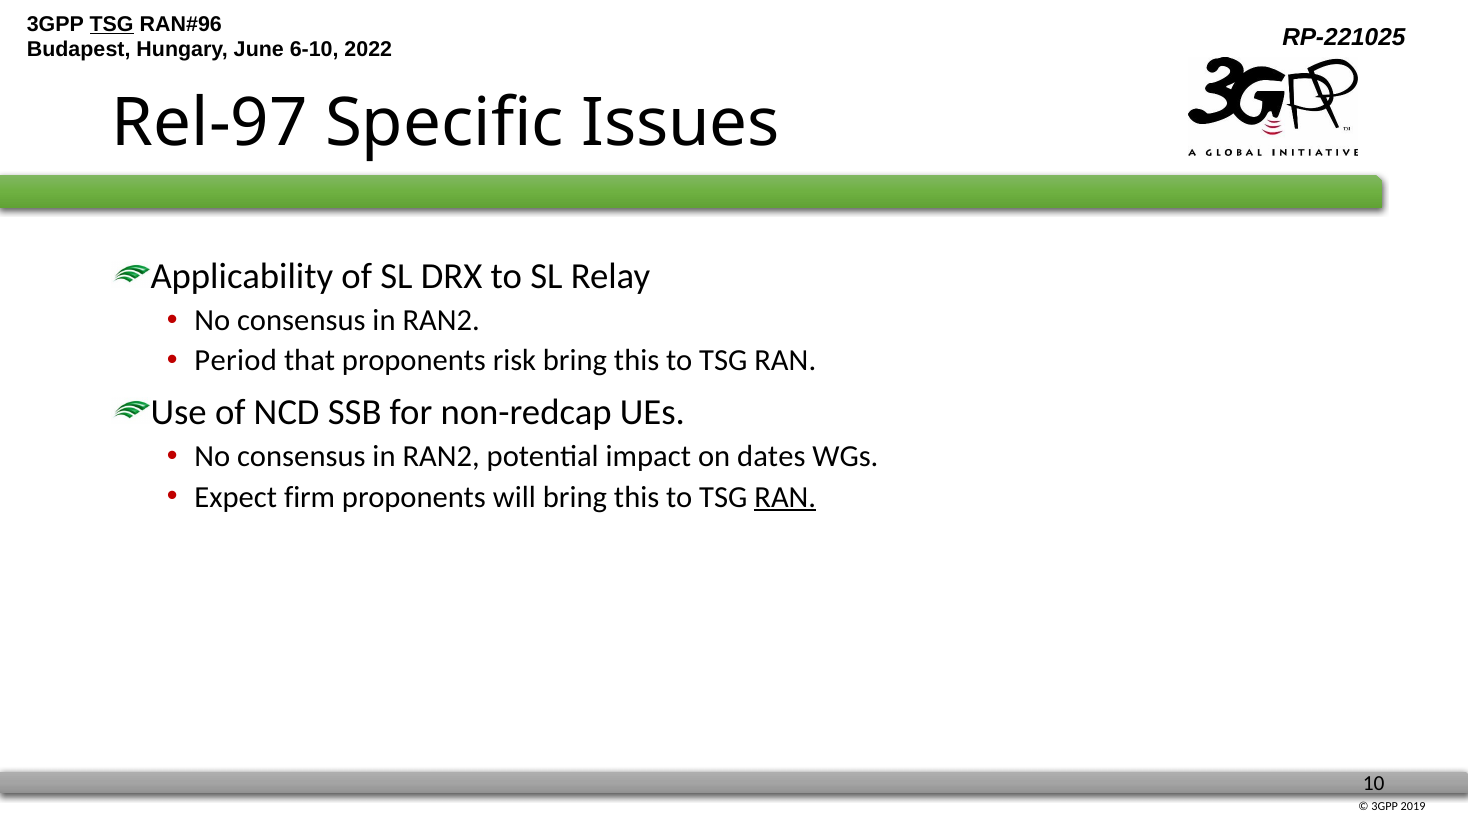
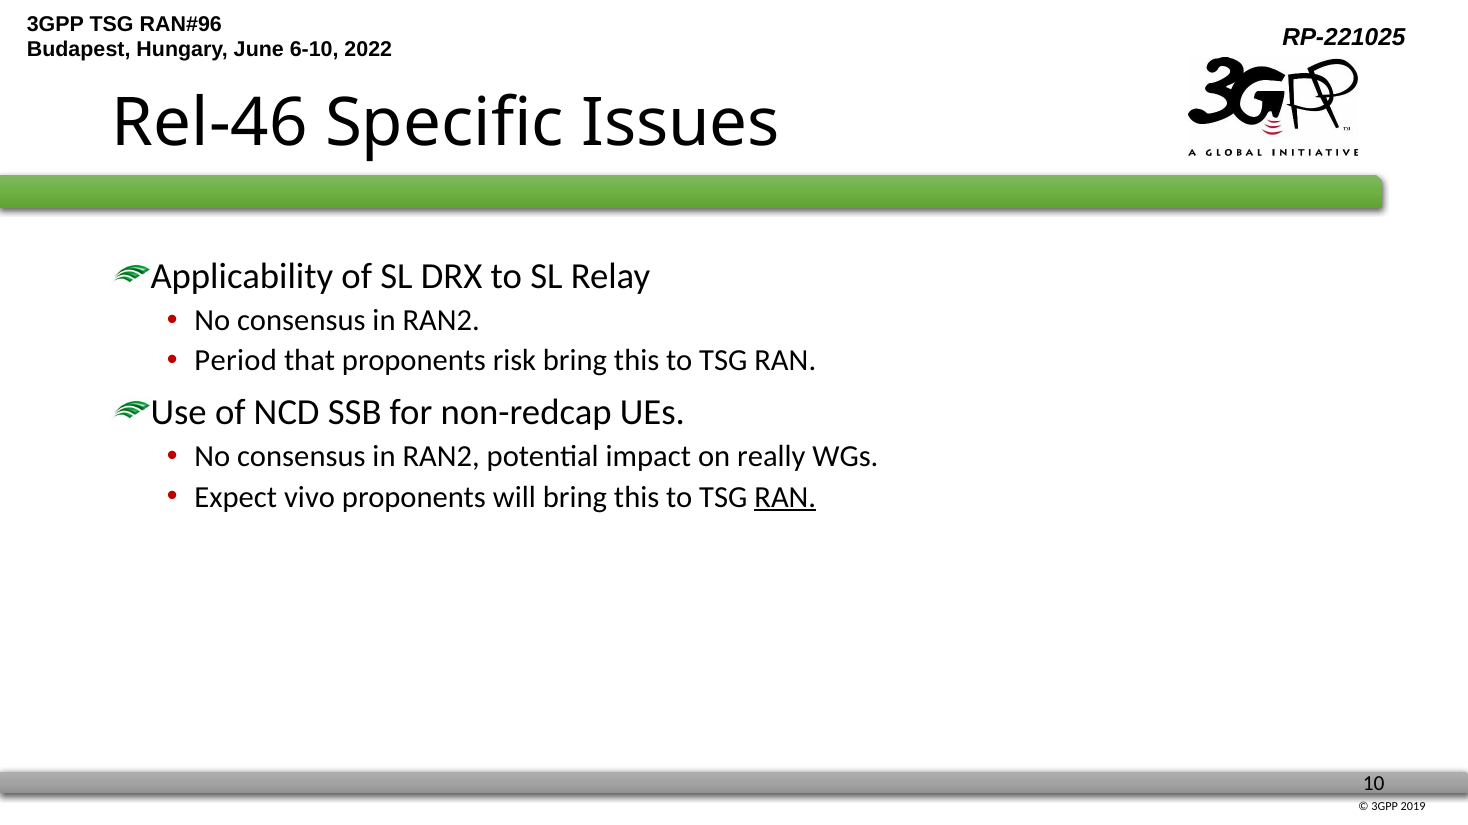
TSG at (112, 24) underline: present -> none
Rel-97: Rel-97 -> Rel-46
dates: dates -> really
firm: firm -> vivo
